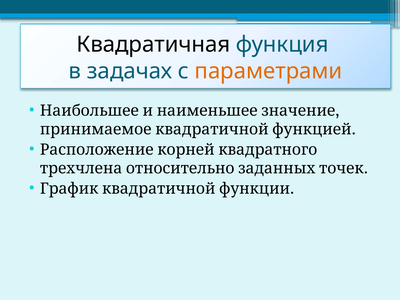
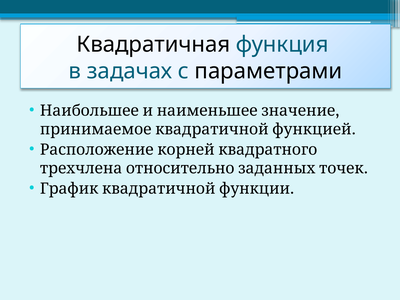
параметрами colour: orange -> black
